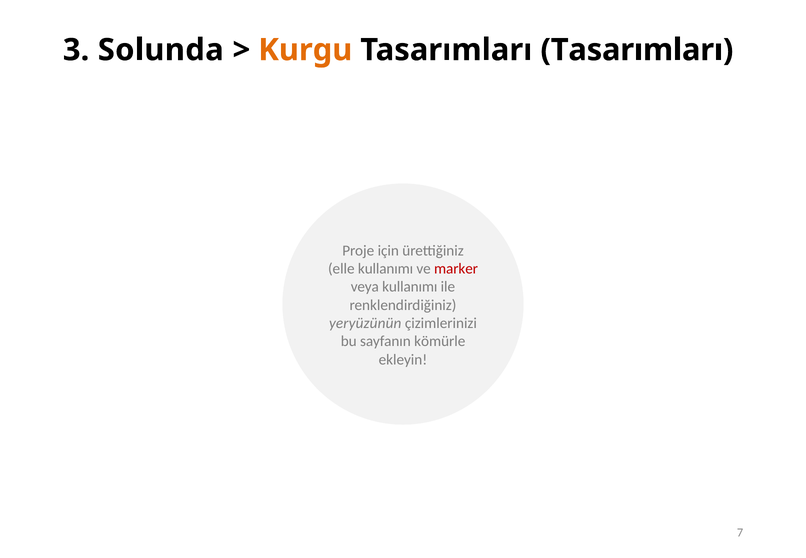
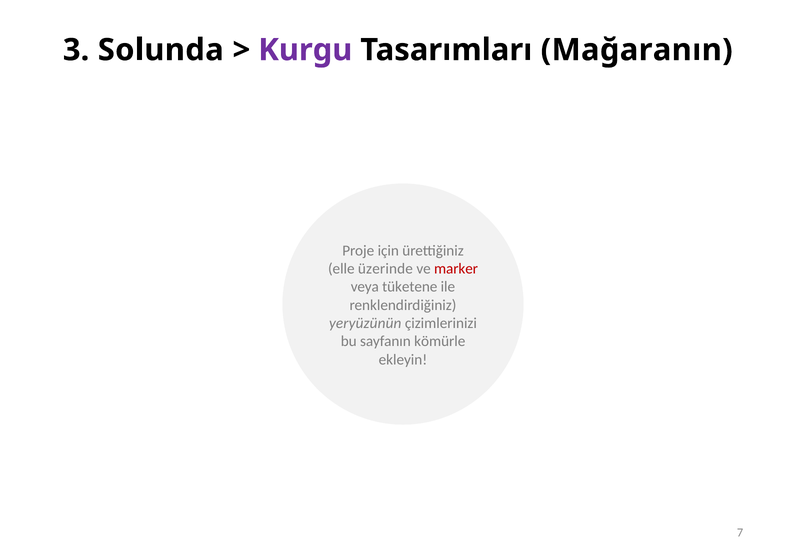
Kurgu colour: orange -> purple
Tasarımları Tasarımları: Tasarımları -> Mağaranın
elle kullanımı: kullanımı -> üzerinde
veya kullanımı: kullanımı -> tüketene
